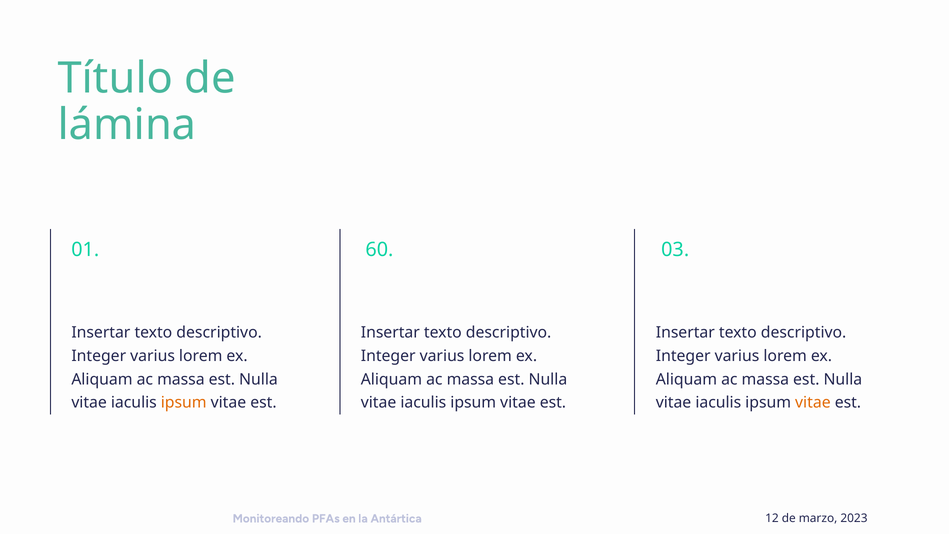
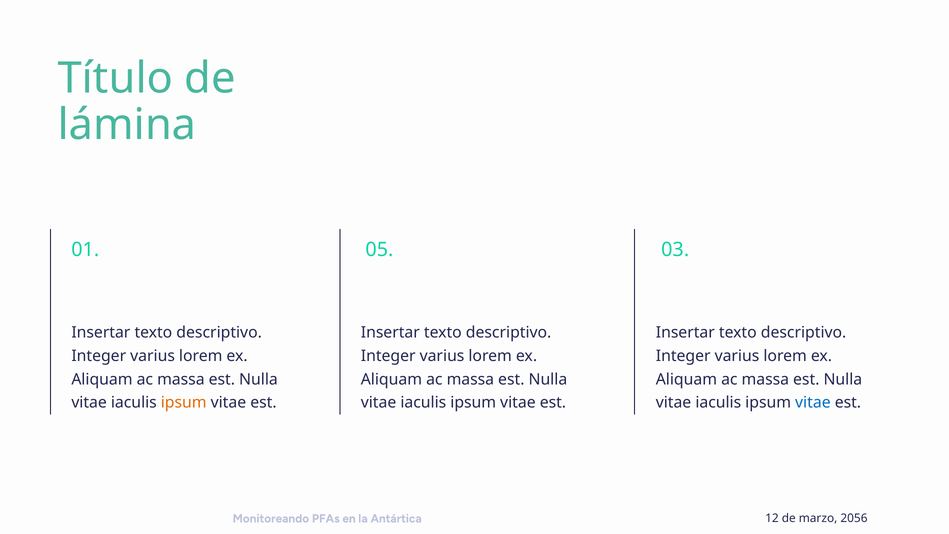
60: 60 -> 05
vitae at (813, 402) colour: orange -> blue
2023: 2023 -> 2056
